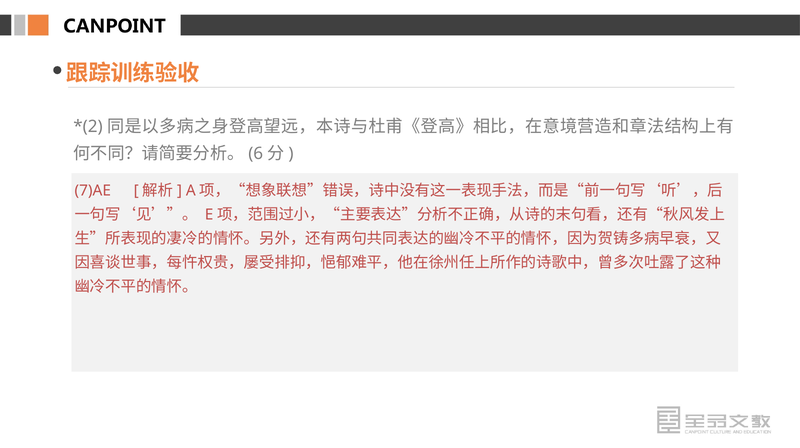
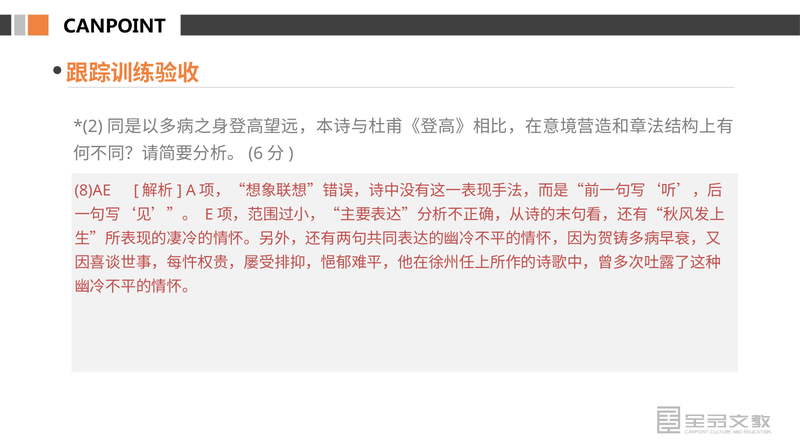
7)AE: 7)AE -> 8)AE
